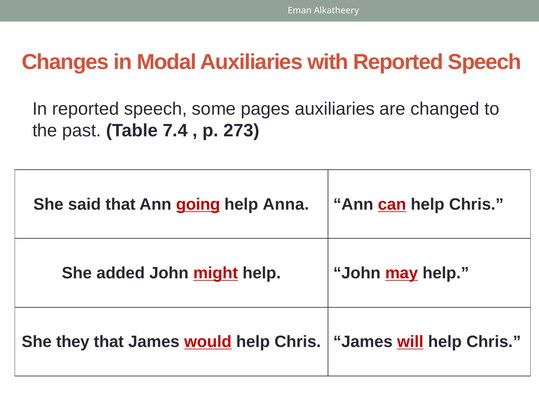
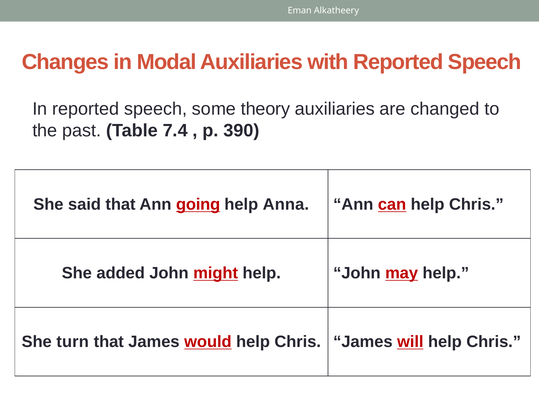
pages: pages -> theory
273: 273 -> 390
they: they -> turn
